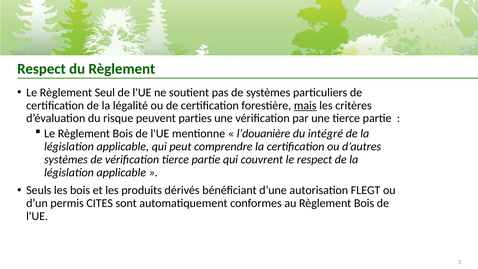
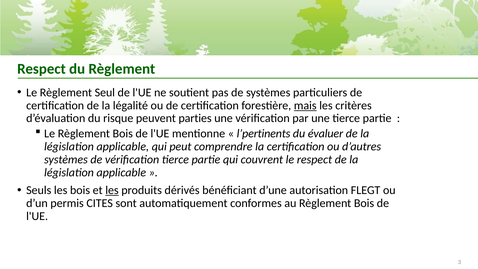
l’douanière: l’douanière -> l’pertinents
intégré: intégré -> évaluer
les at (112, 190) underline: none -> present
